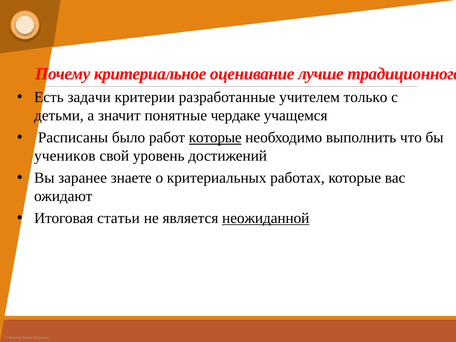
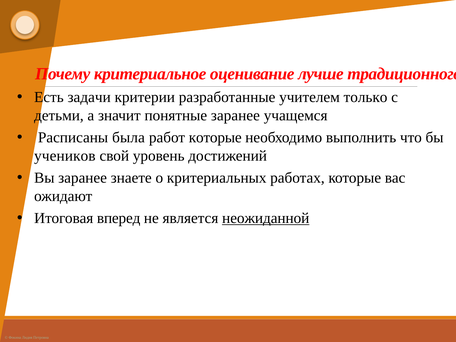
понятные чердаке: чердаке -> заранее
было: было -> была
которые at (215, 138) underline: present -> none
статьи: статьи -> вперед
